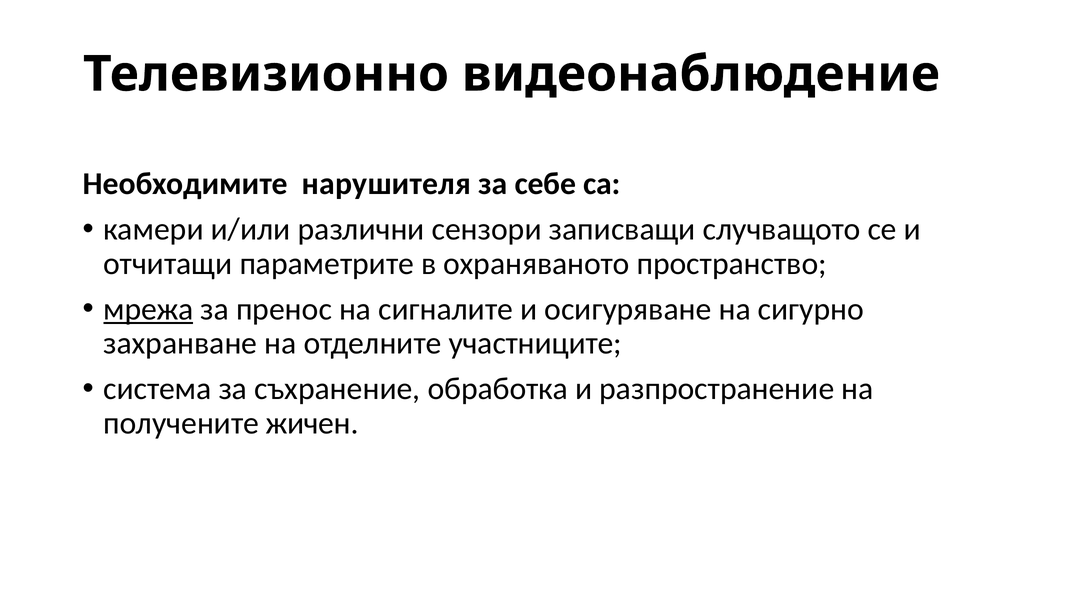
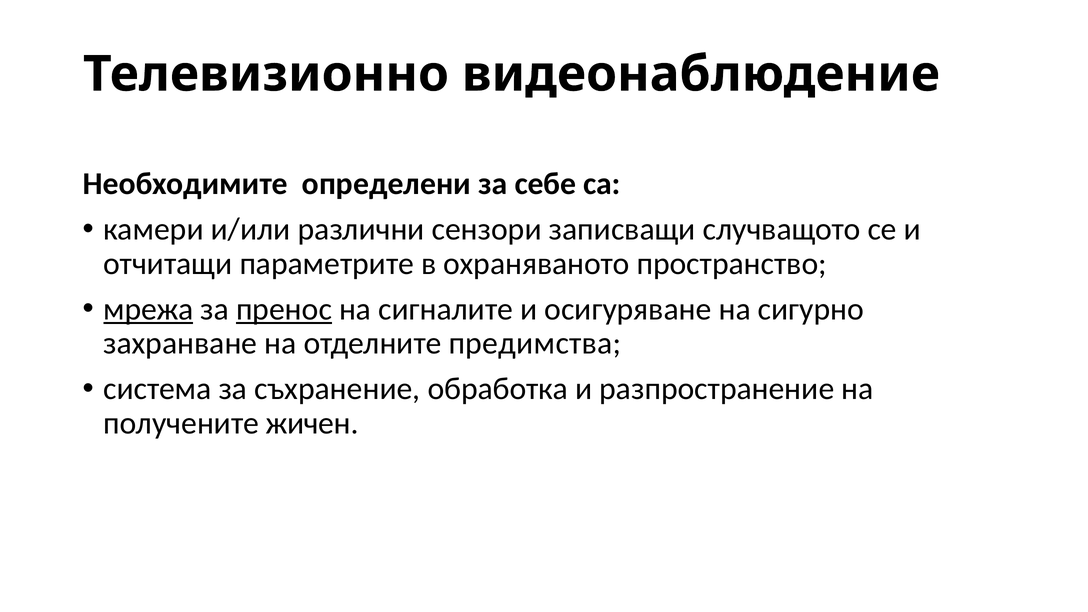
нарушителя: нарушителя -> определени
пренос underline: none -> present
участниците: участниците -> предимства
